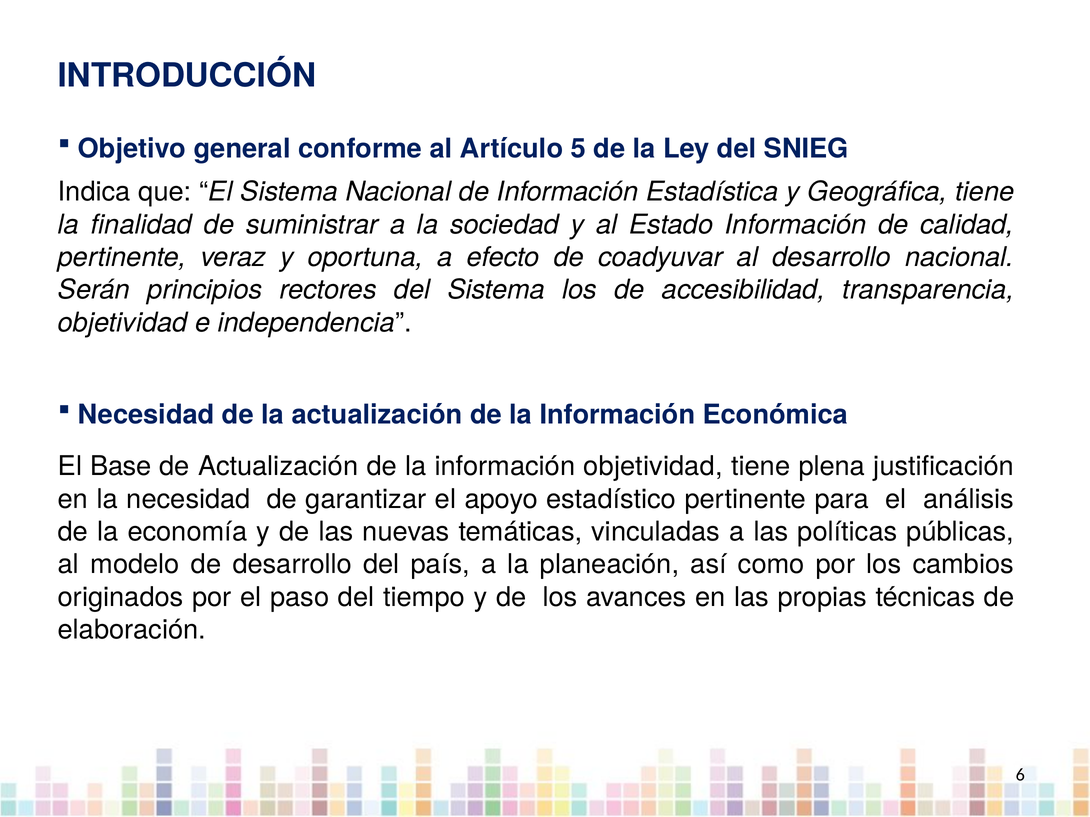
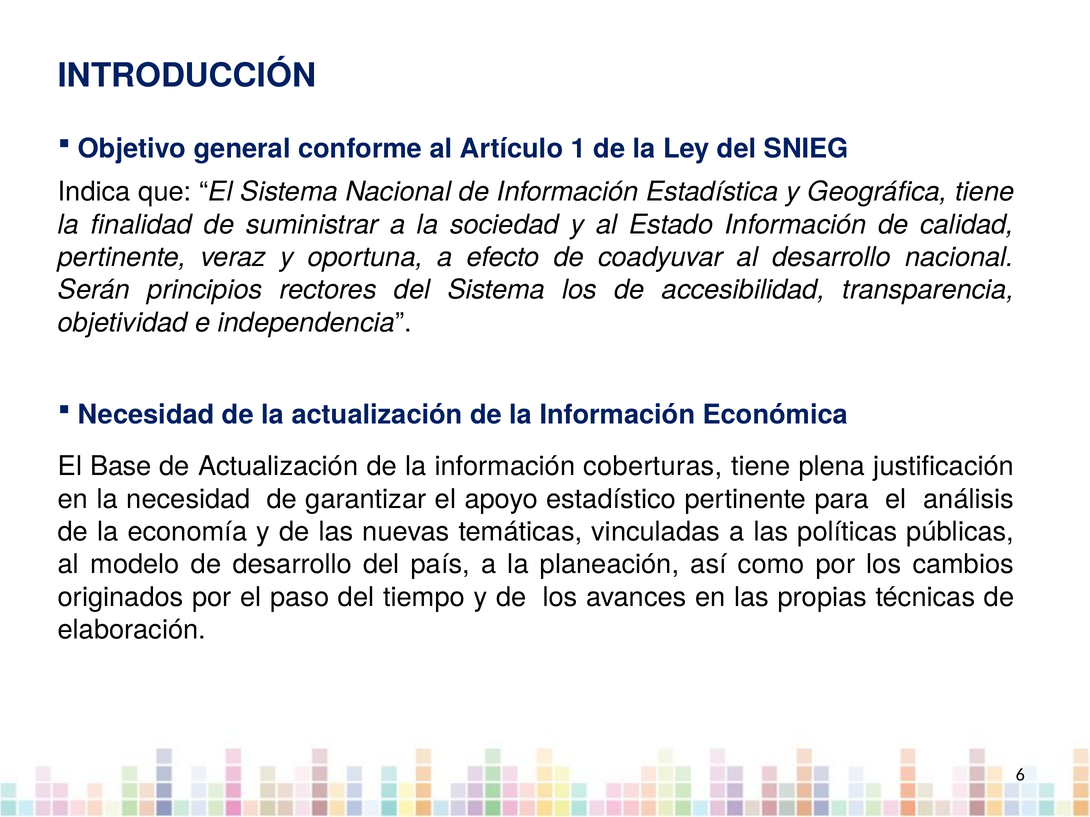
5: 5 -> 1
información objetividad: objetividad -> coberturas
